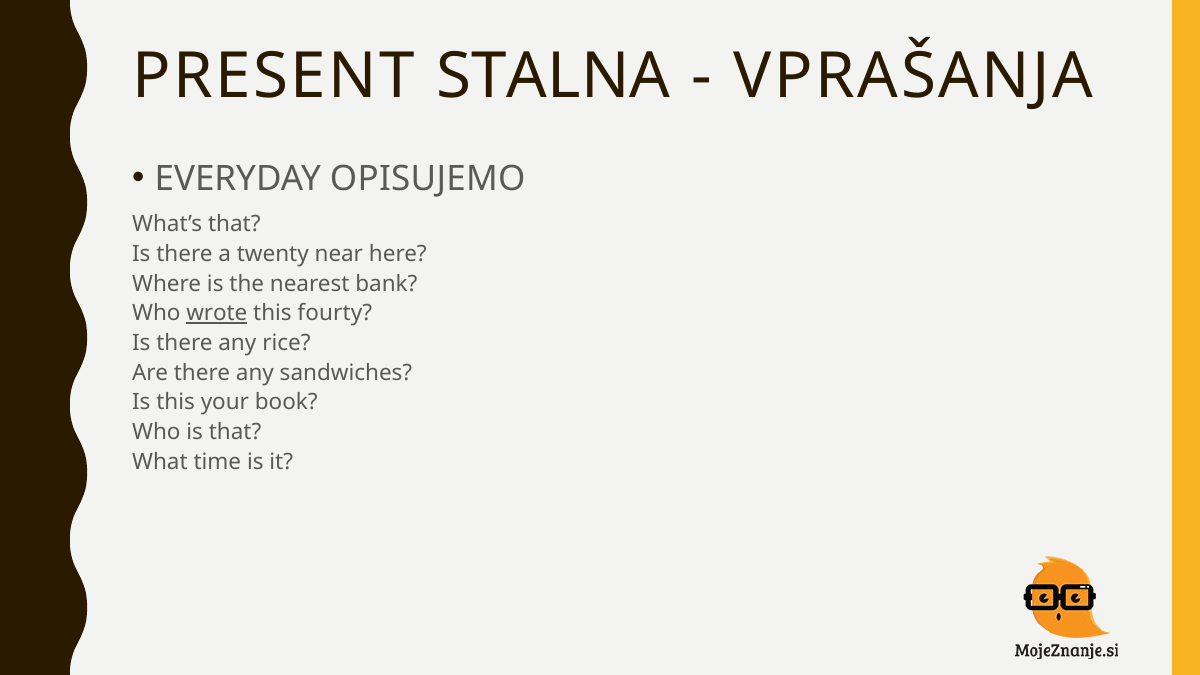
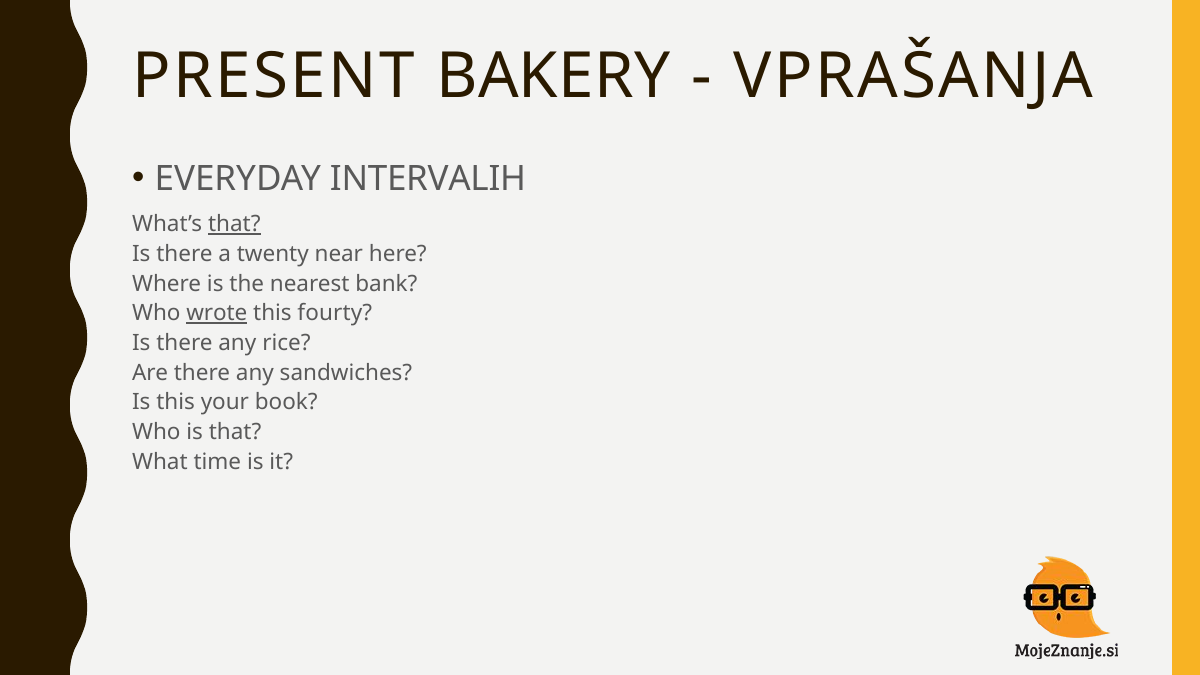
STALNA: STALNA -> BAKERY
OPISUJEMO: OPISUJEMO -> INTERVALIH
that at (234, 224) underline: none -> present
